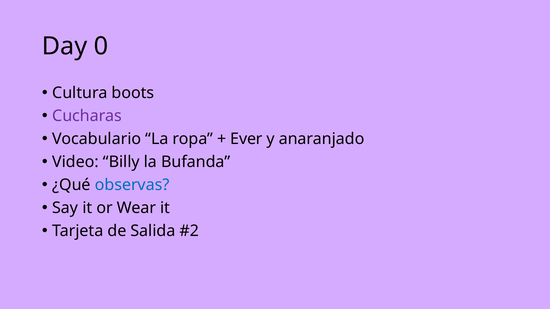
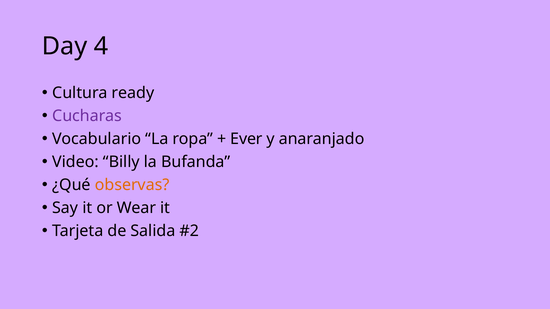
0: 0 -> 4
boots: boots -> ready
observas colour: blue -> orange
